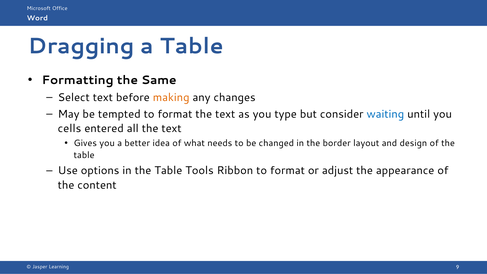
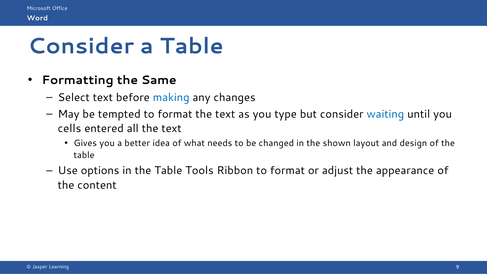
Dragging at (81, 46): Dragging -> Consider
making colour: orange -> blue
border: border -> shown
